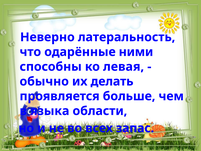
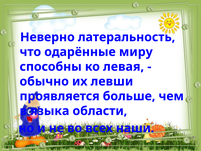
ними: ними -> миру
делать: делать -> левши
запас: запас -> наши
